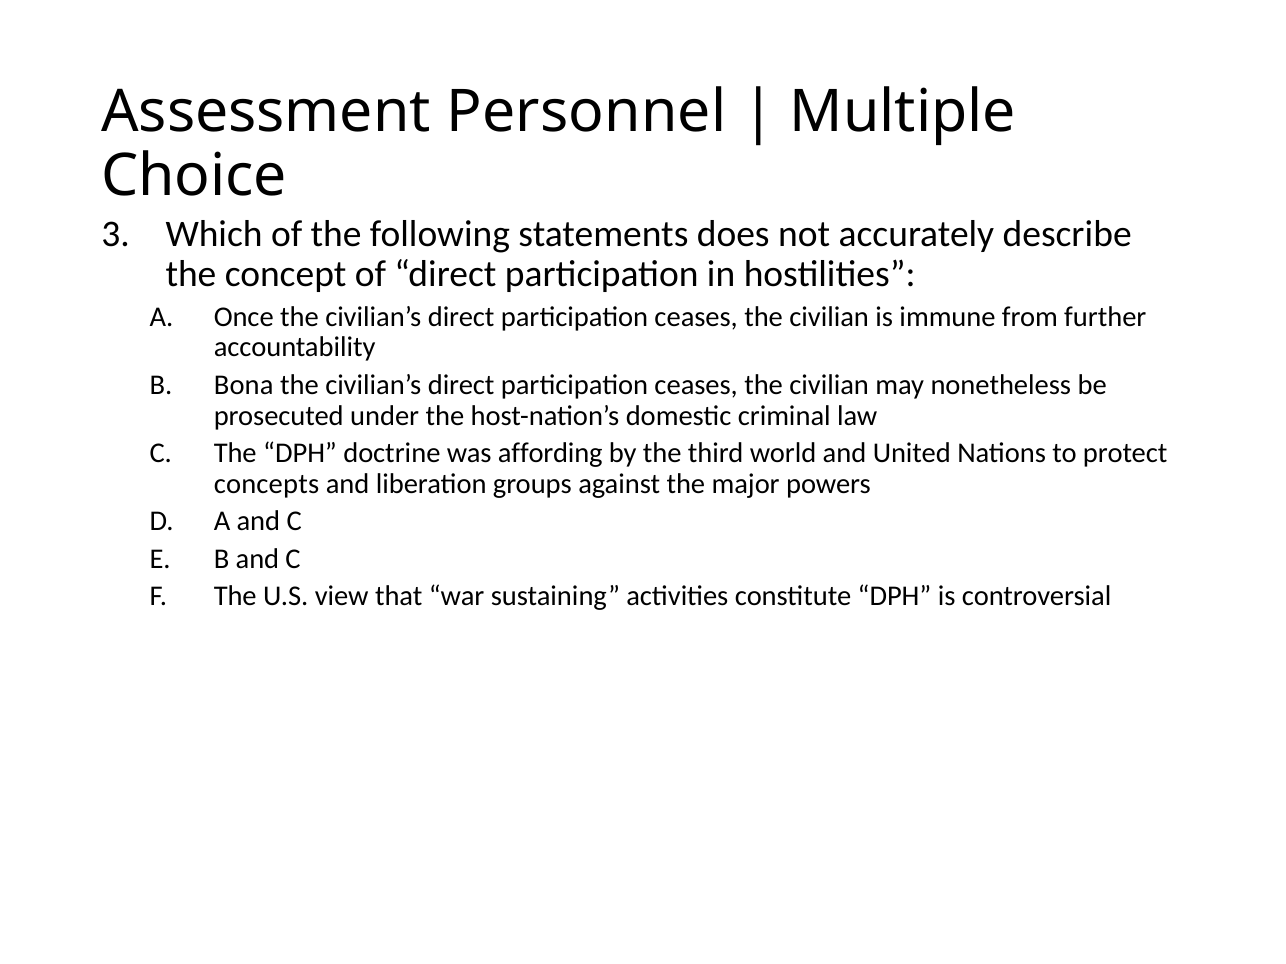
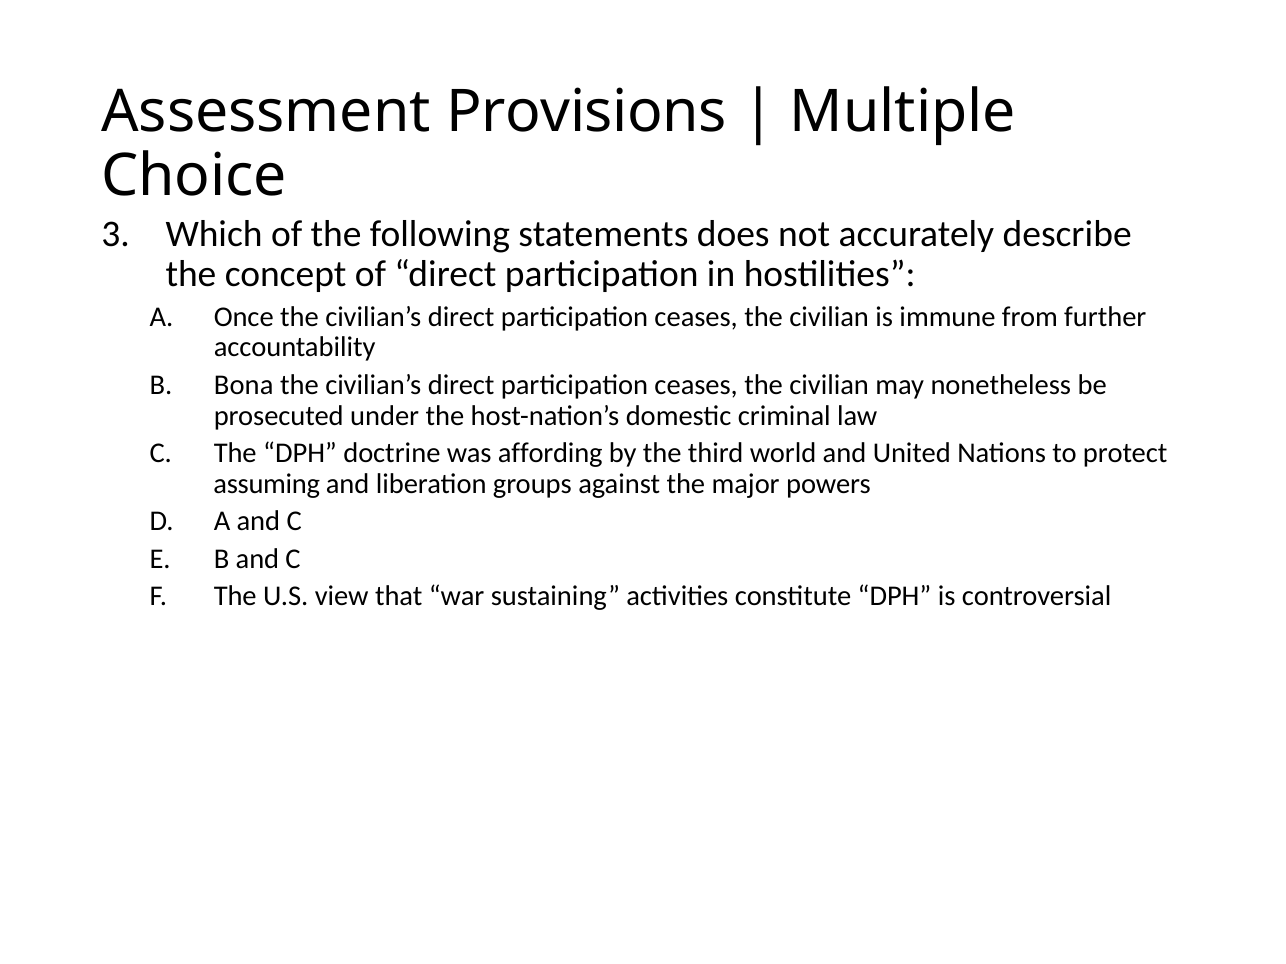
Personnel: Personnel -> Provisions
concepts: concepts -> assuming
